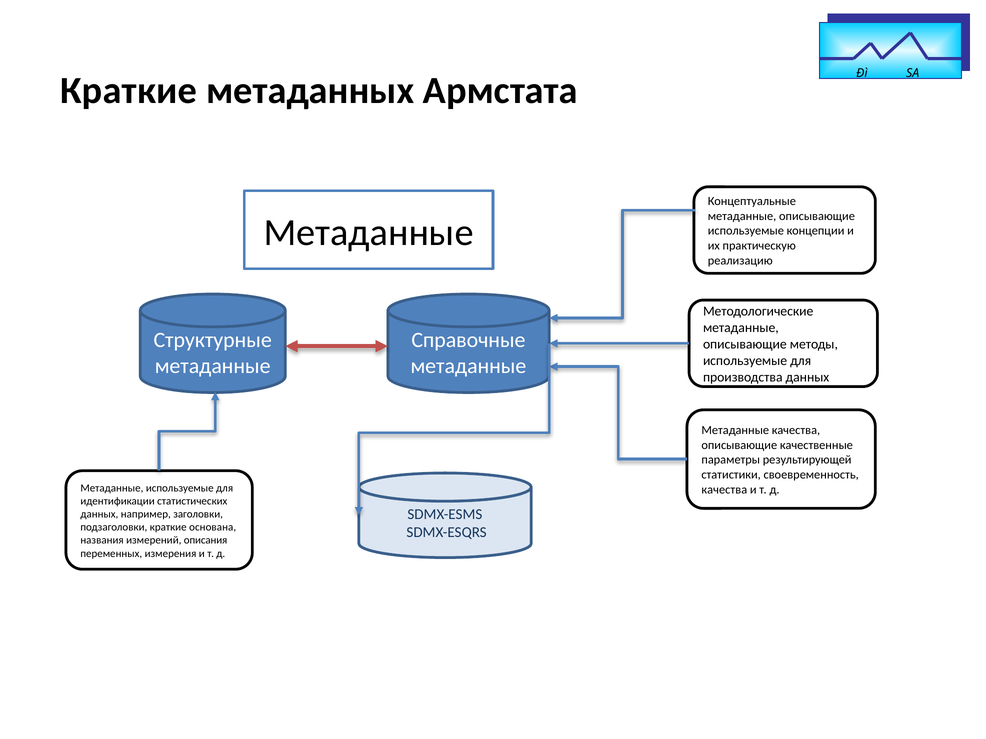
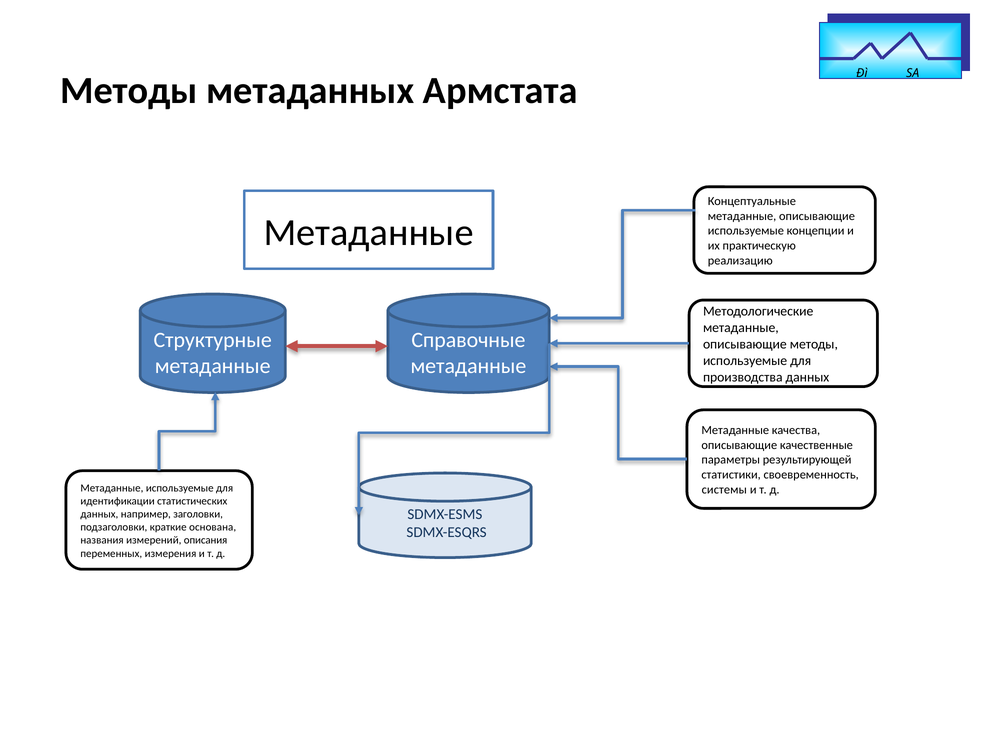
Краткие at (129, 91): Краткие -> Методы
качества at (724, 490): качества -> системы
